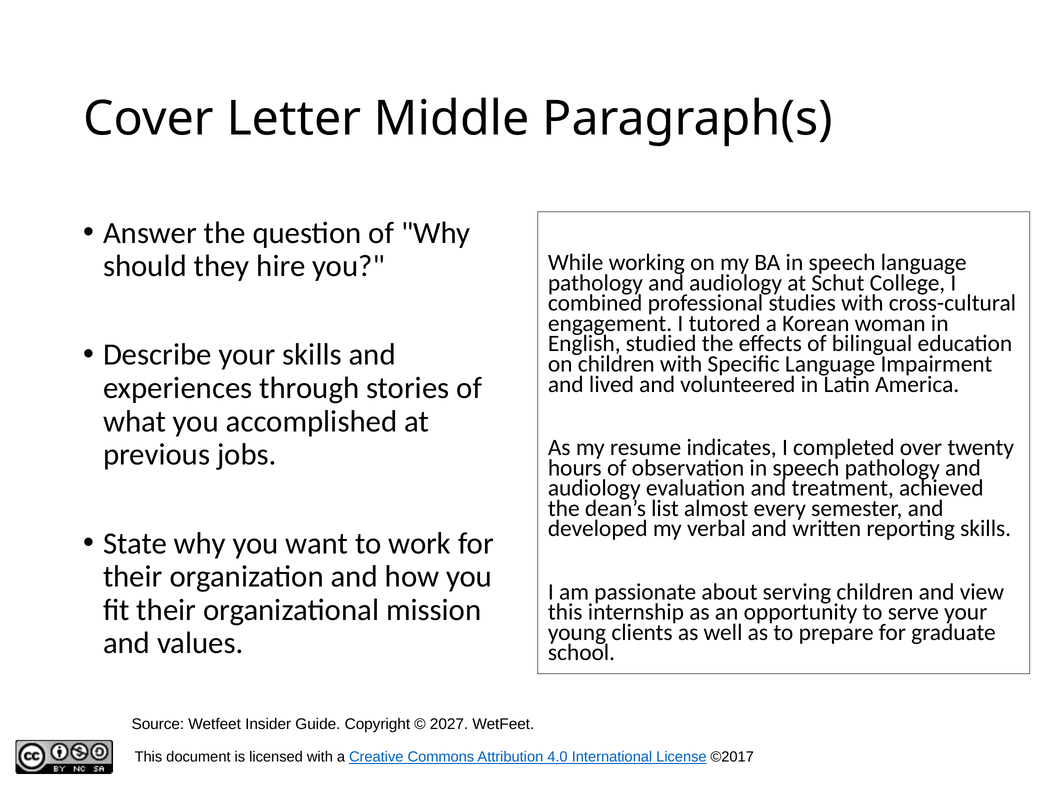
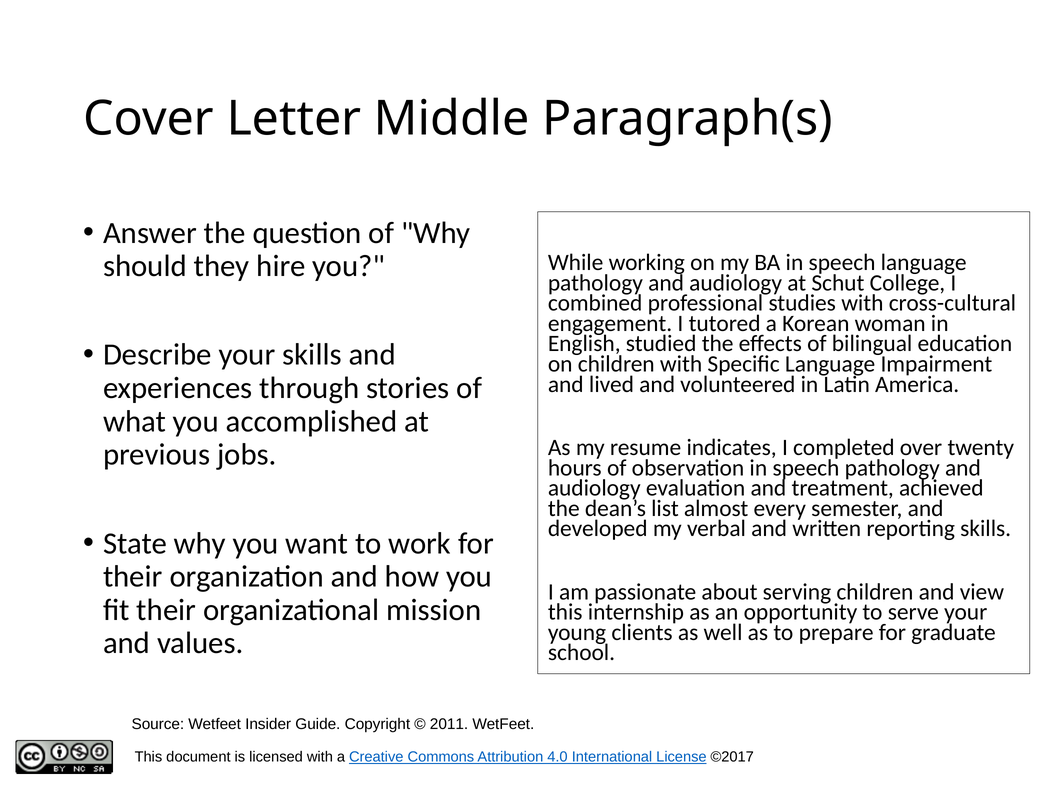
2027: 2027 -> 2011
